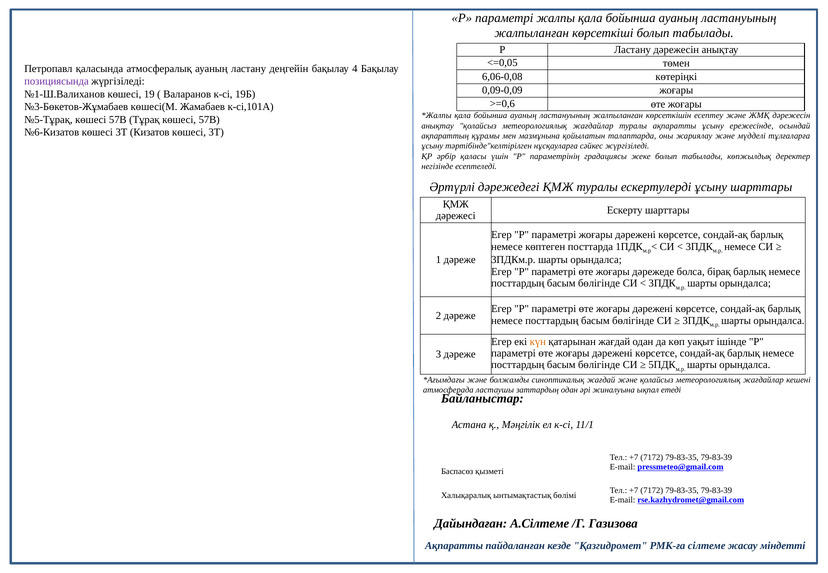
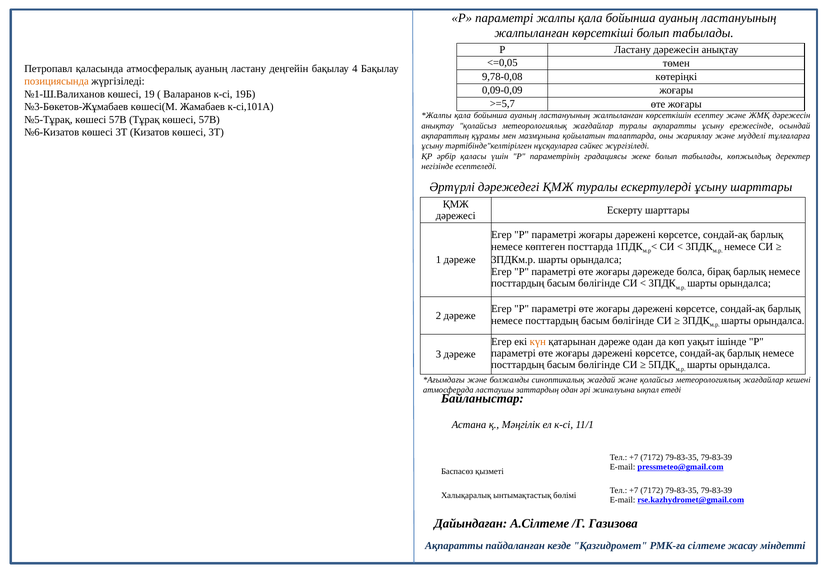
6,06-0,08: 6,06-0,08 -> 9,78-0,08
позициясында colour: purple -> orange
>=0,6: >=0,6 -> >=5,7
қатарынан жағдай: жағдай -> дәреже
